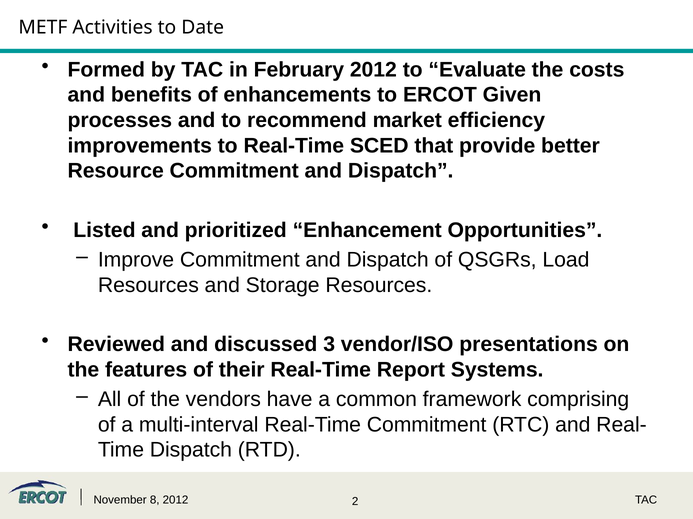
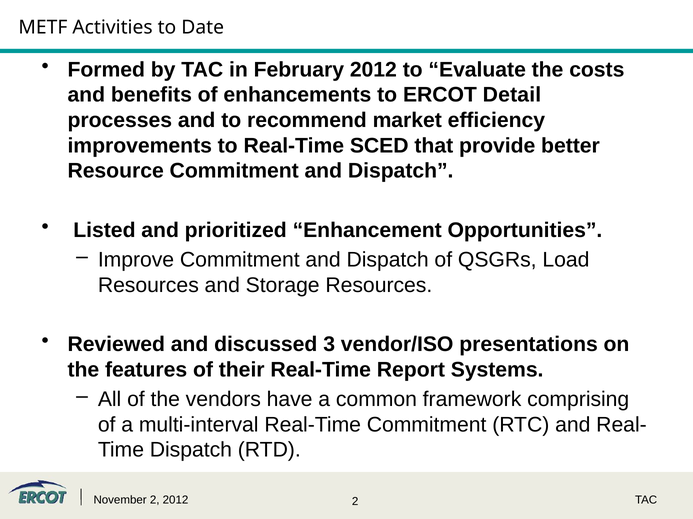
Given: Given -> Detail
November 8: 8 -> 2
